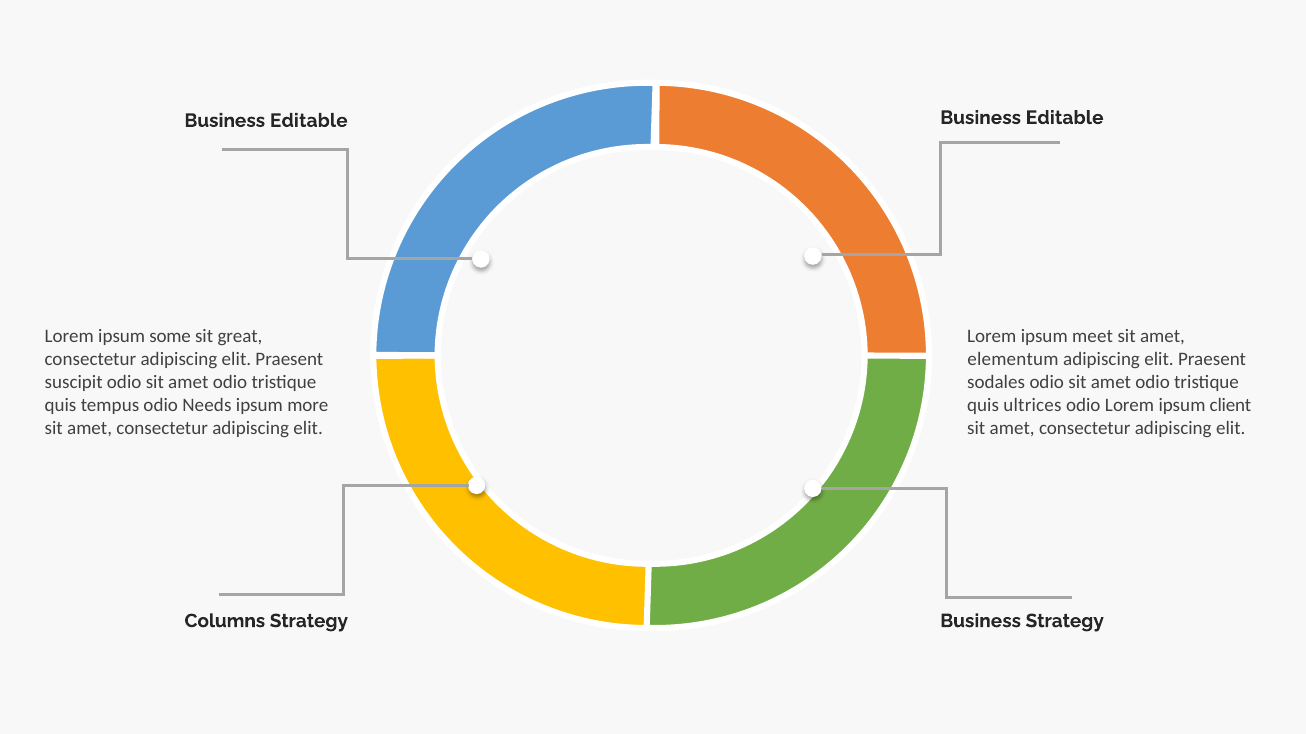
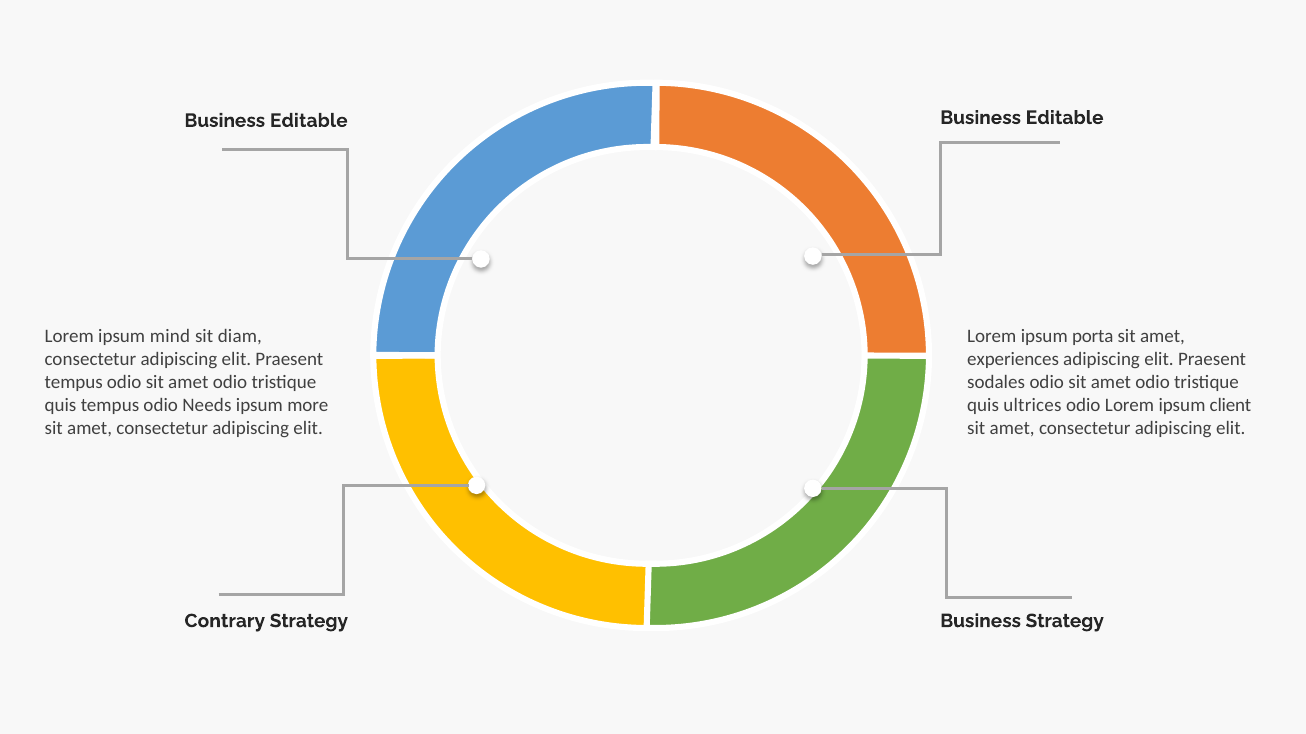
some: some -> mind
great: great -> diam
meet: meet -> porta
elementum: elementum -> experiences
suscipit at (74, 383): suscipit -> tempus
Columns: Columns -> Contrary
